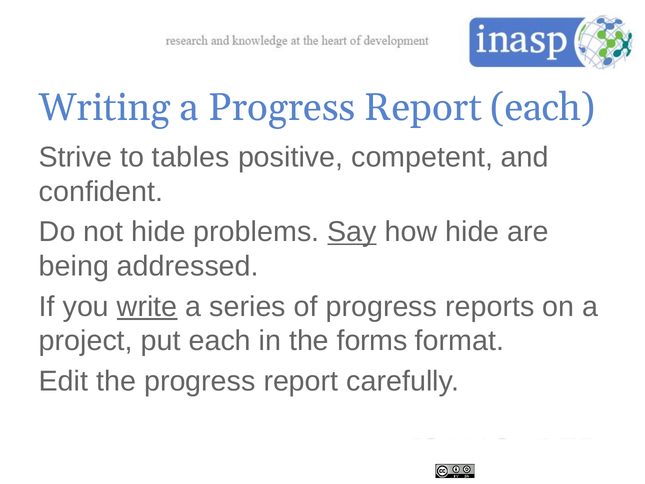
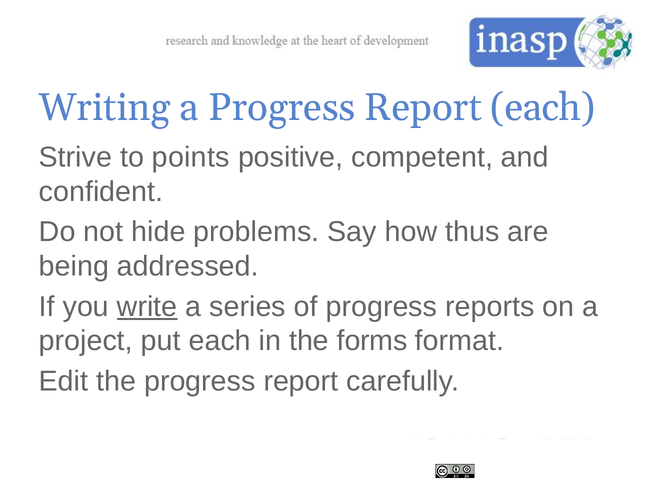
tables: tables -> points
Say underline: present -> none
how hide: hide -> thus
